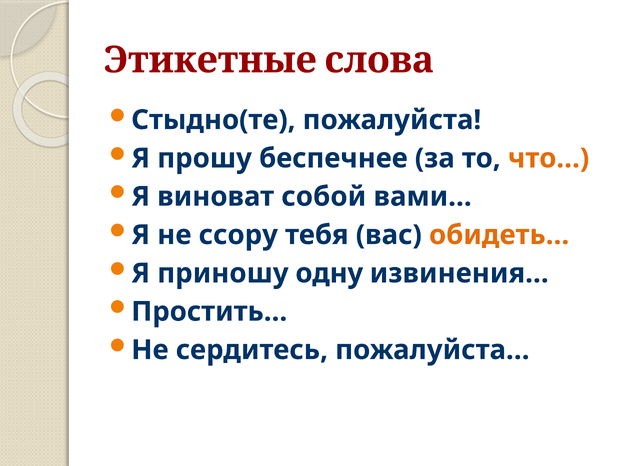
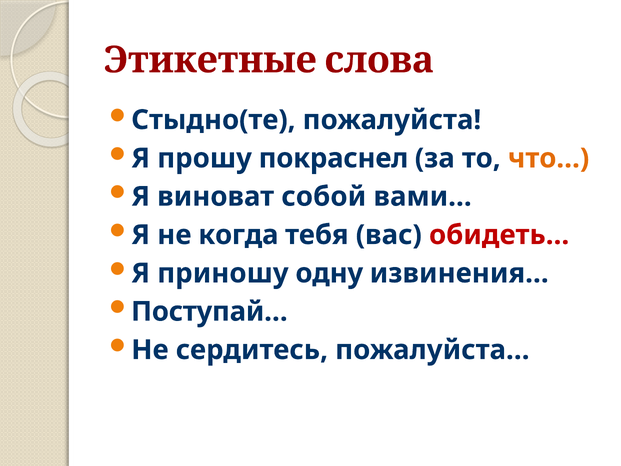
беспечнее: беспечнее -> покраснел
ссору: ссору -> когда
обидеть… colour: orange -> red
Простить…: Простить… -> Поступай…
